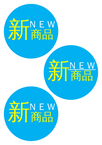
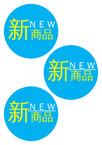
ＮＥＷ at (42, 106) underline: none -> present
